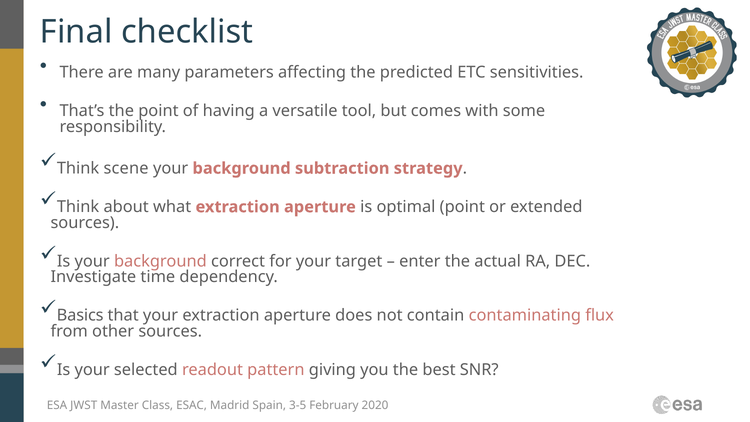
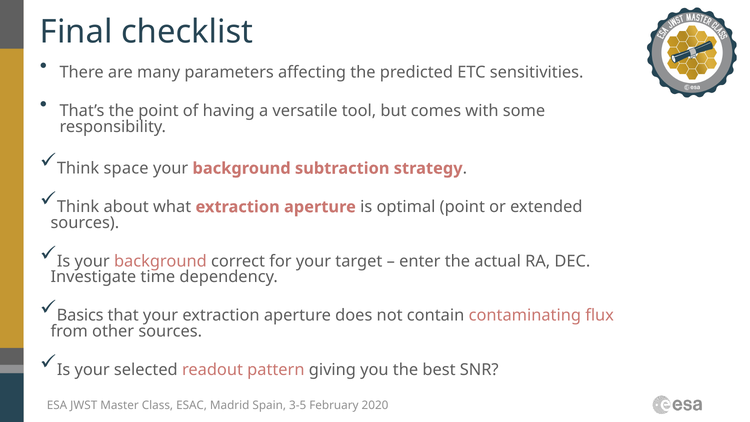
scene: scene -> space
